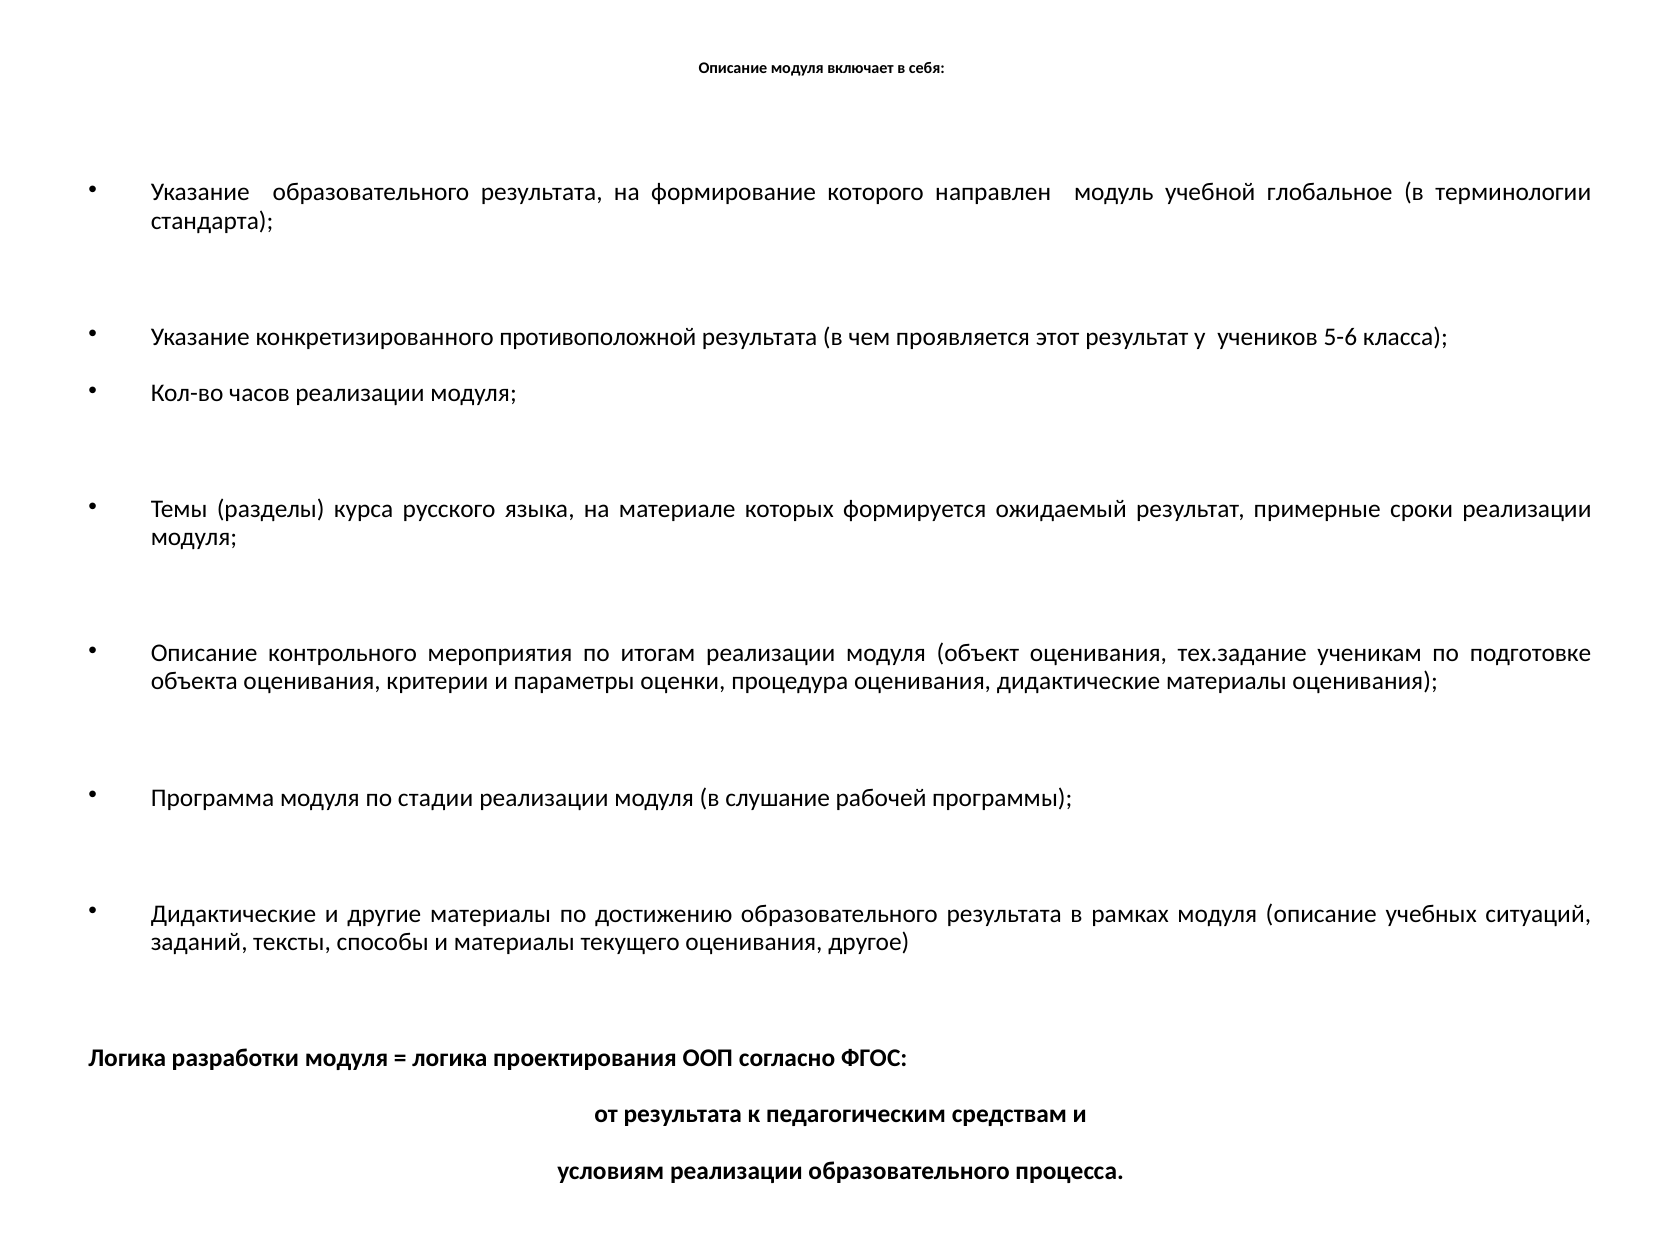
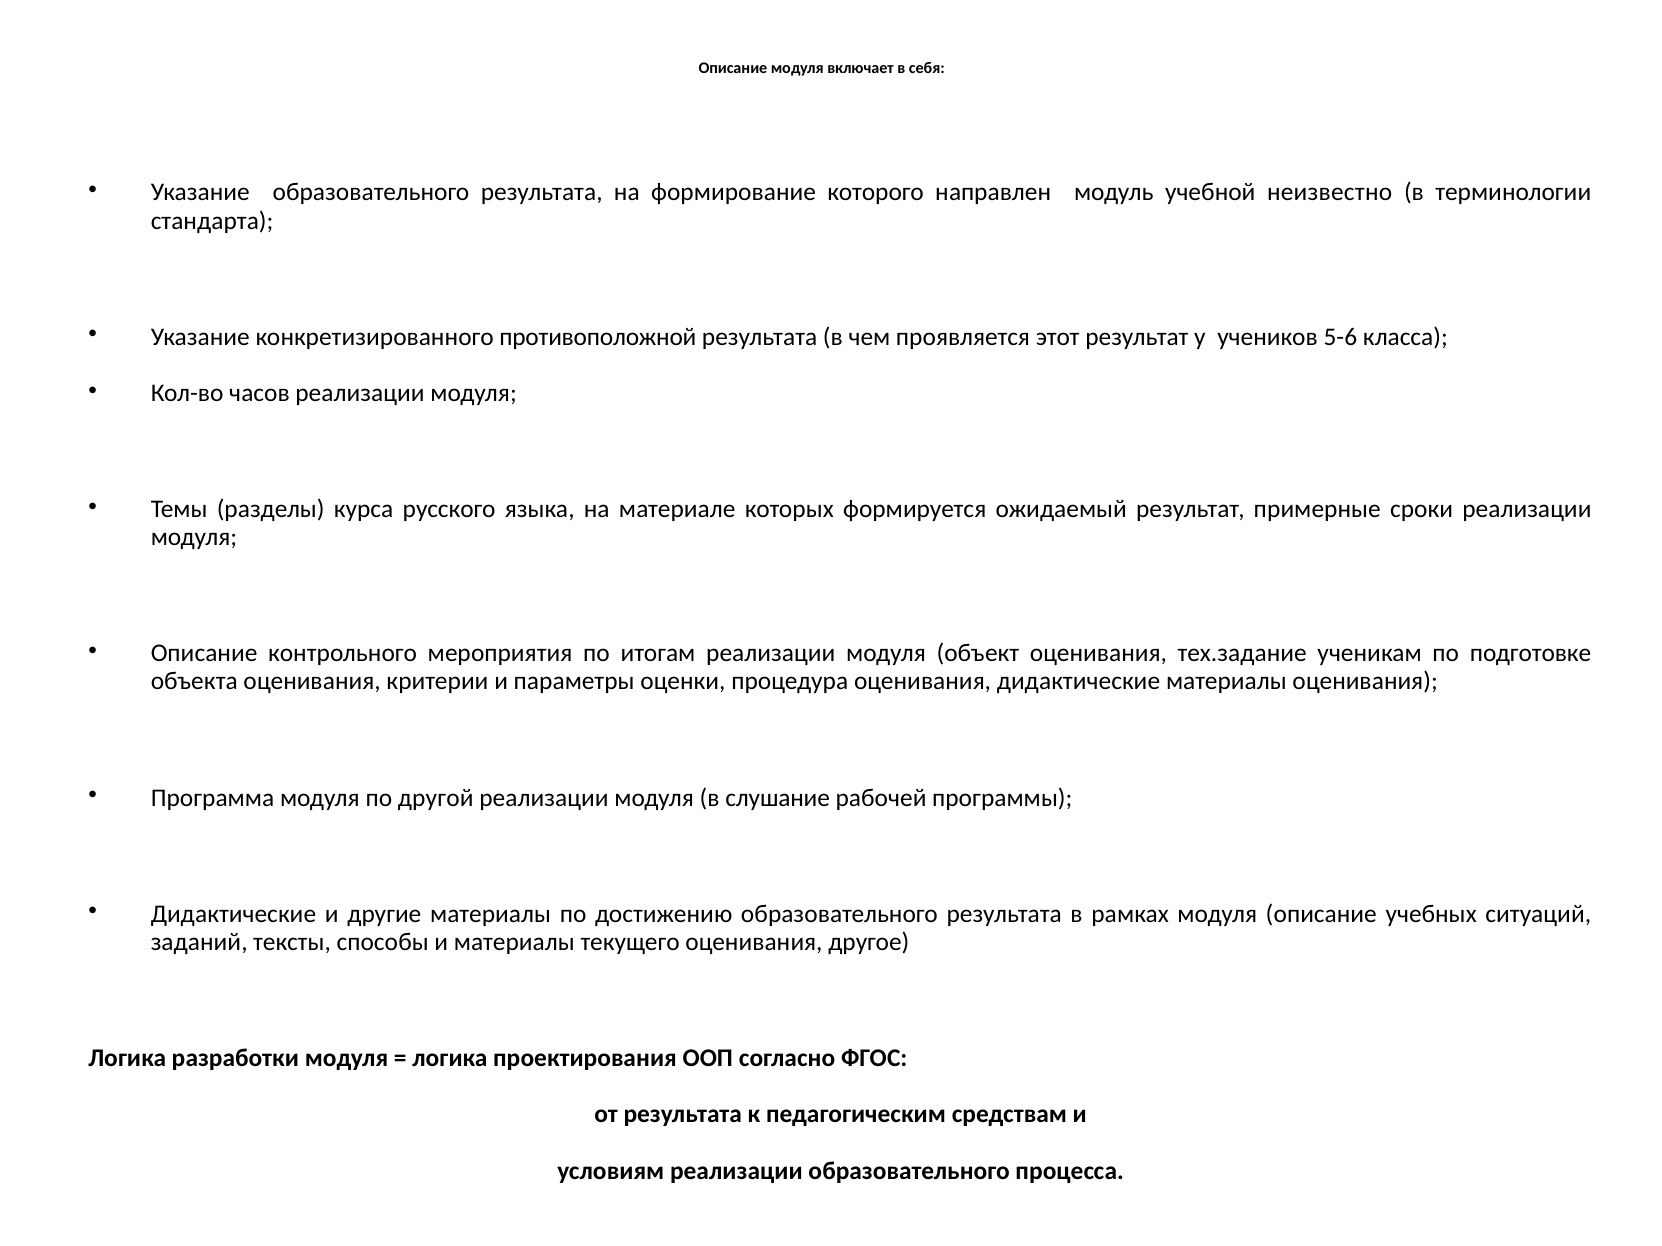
глобальное: глобальное -> неизвестно
стадии: стадии -> другой
